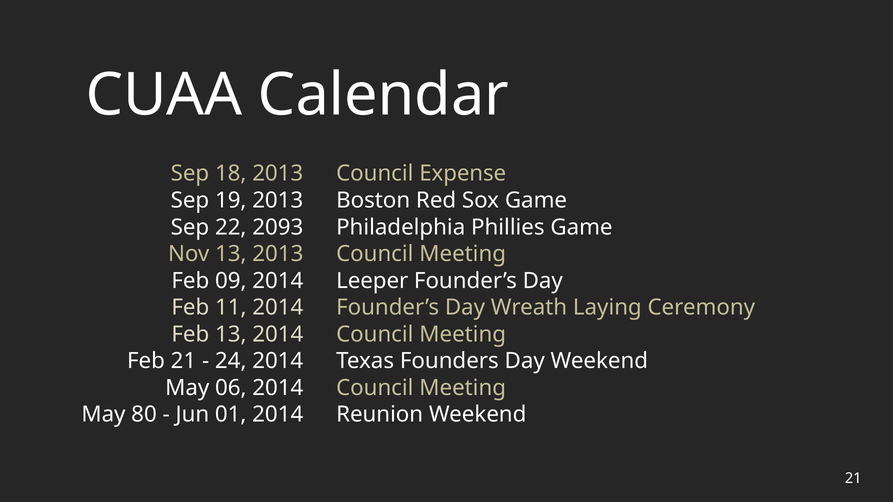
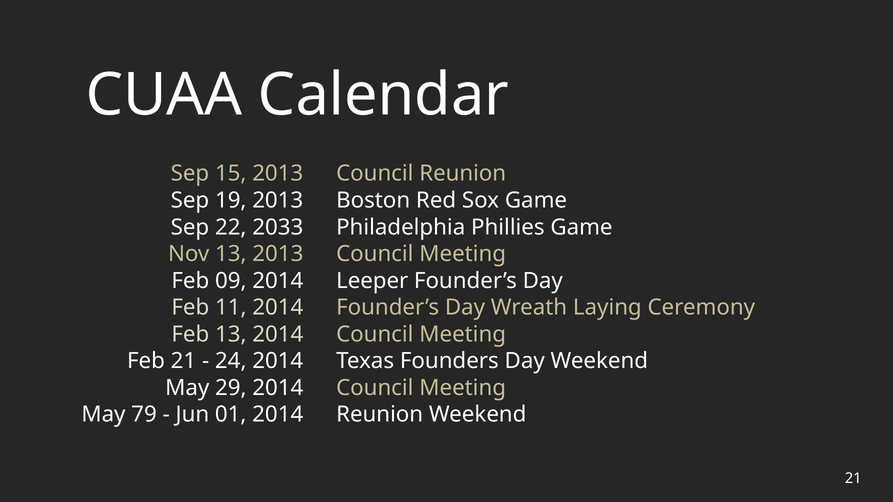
18: 18 -> 15
Council Expense: Expense -> Reunion
2093: 2093 -> 2033
06: 06 -> 29
80: 80 -> 79
